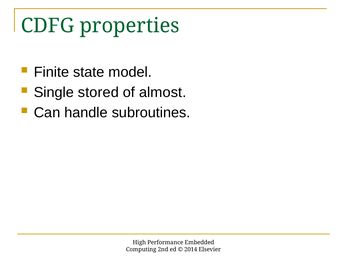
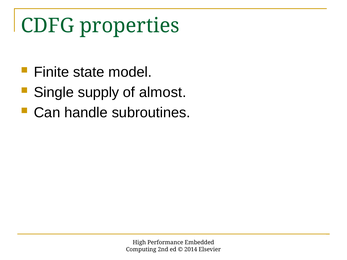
stored: stored -> supply
